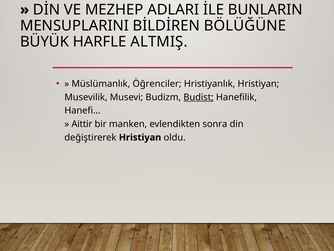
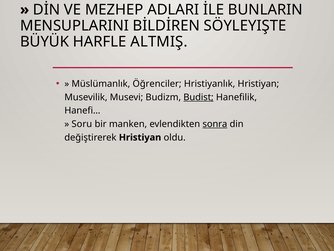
BÖLÜĞÜNE: BÖLÜĞÜNE -> SÖYLEYIŞTE
Aittir: Aittir -> Soru
sonra underline: none -> present
